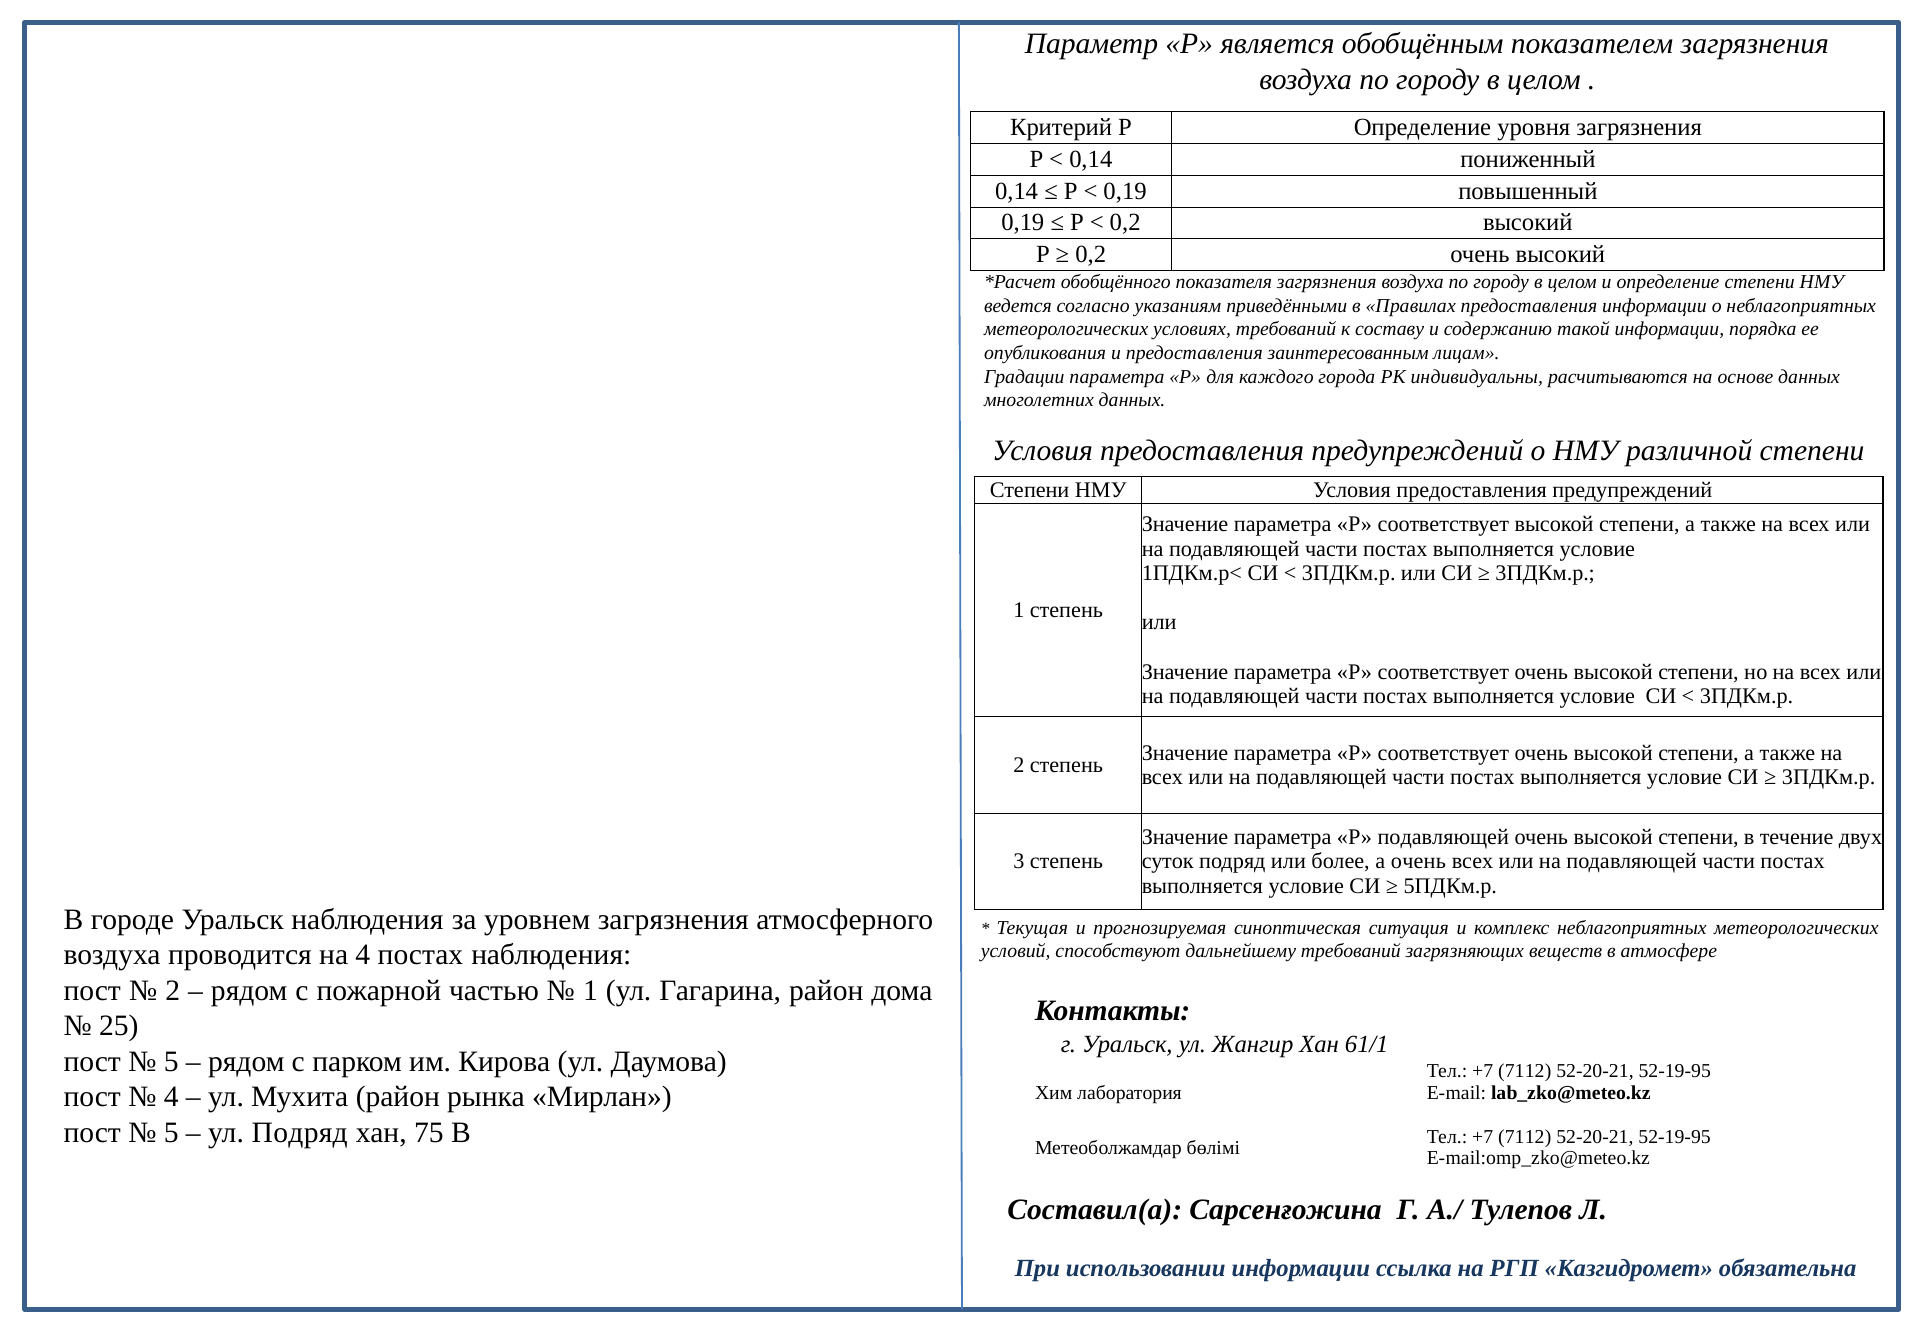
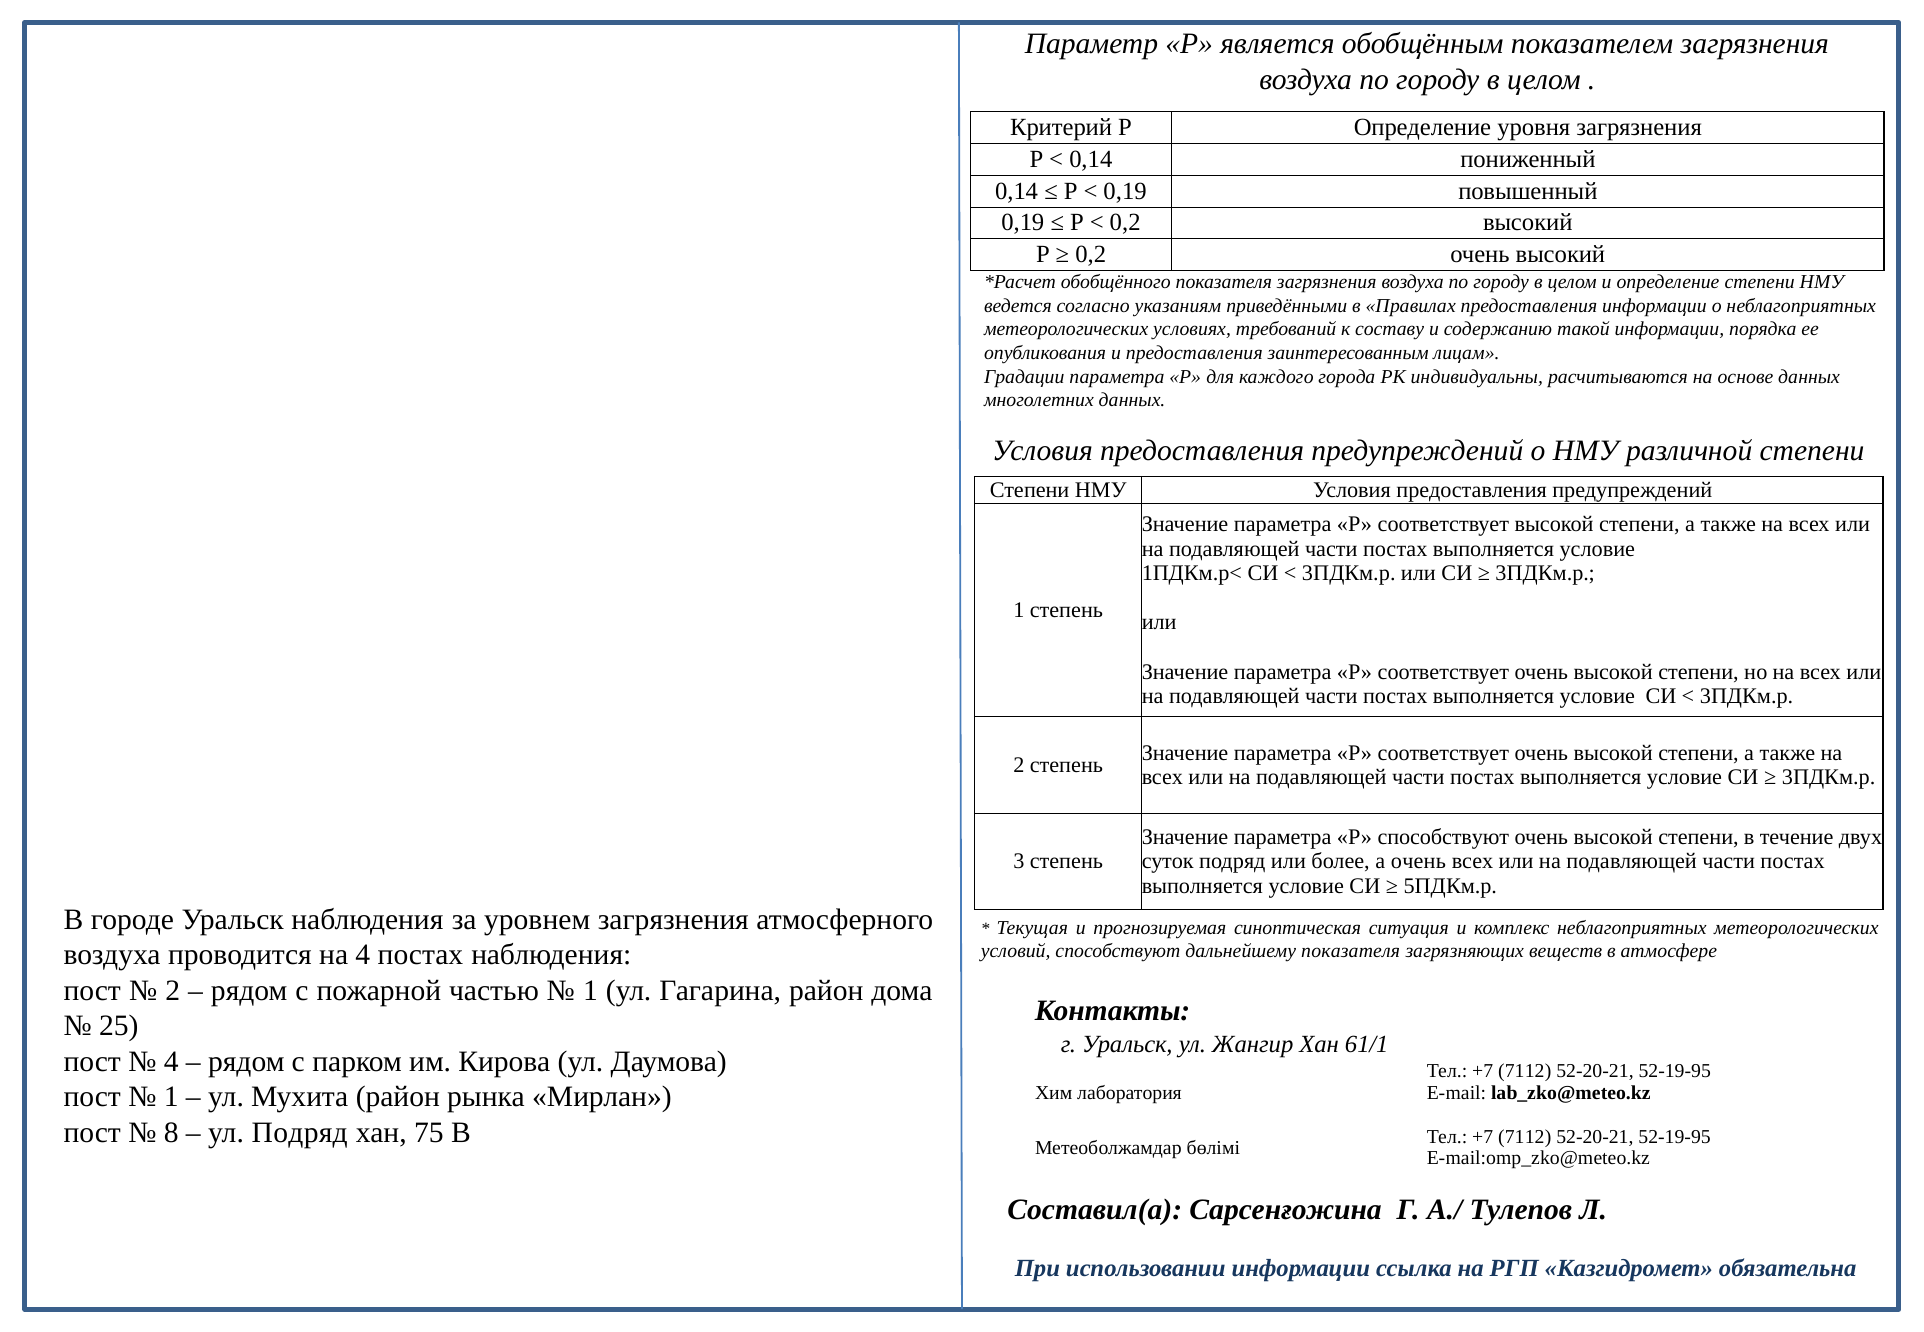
Р подавляющей: подавляющей -> способствуют
дальнейшему требований: требований -> показателя
5 at (171, 1062): 5 -> 4
4 at (171, 1097): 4 -> 1
5 at (171, 1133): 5 -> 8
